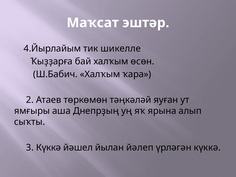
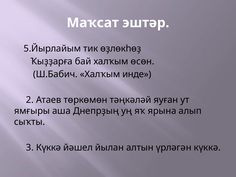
4.Йырлайым: 4.Йырлайым -> 5.Йырлайым
шикелле: шикелле -> өҙлөкһөҙ
ҡара: ҡара -> инде
йәлеп: йәлеп -> алтын
